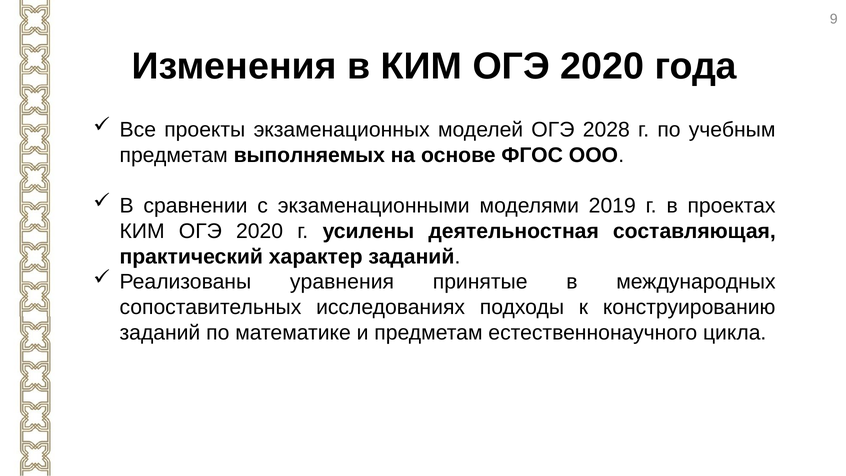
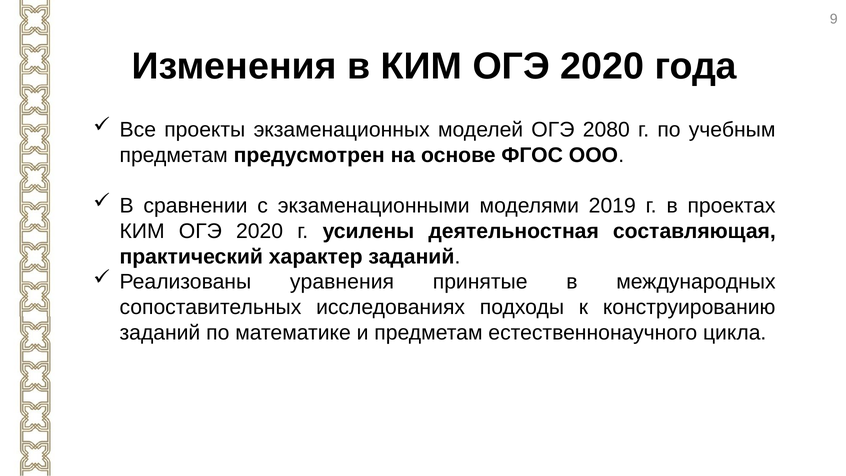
2028: 2028 -> 2080
выполняемых: выполняемых -> предусмотрен
